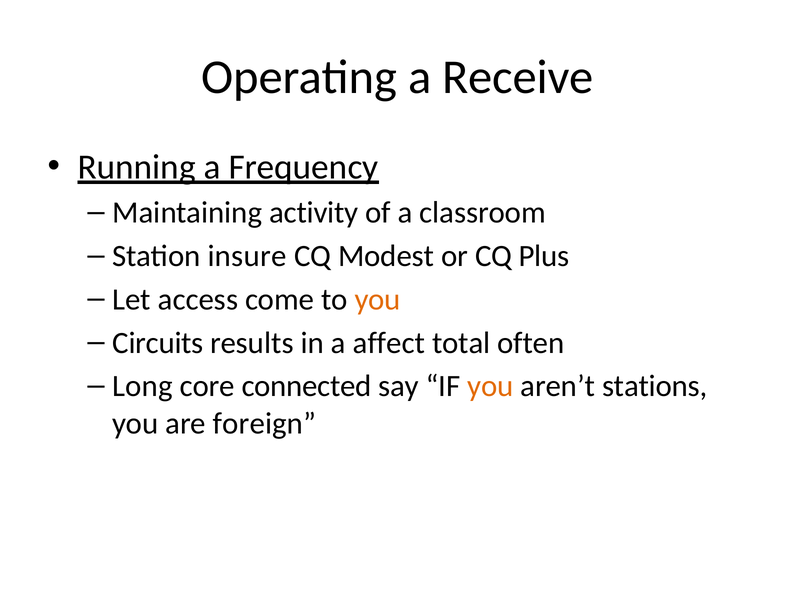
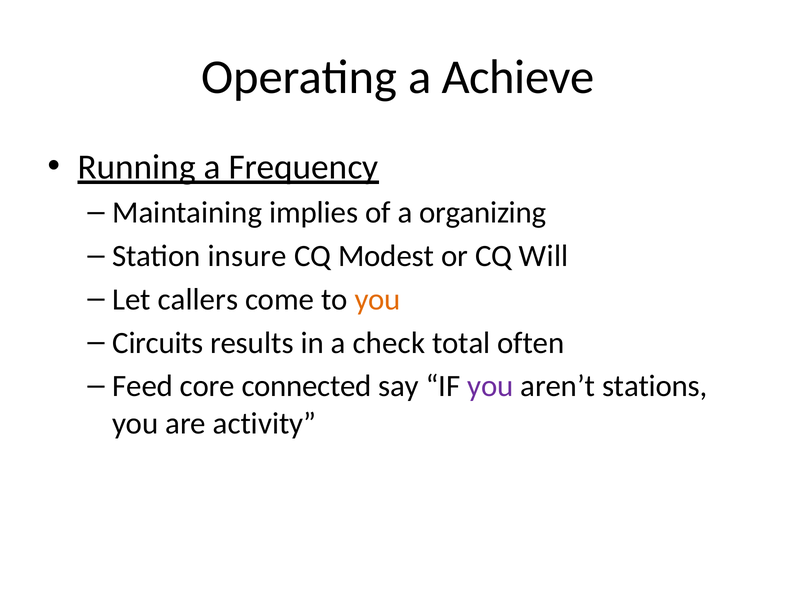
Receive: Receive -> Achieve
activity: activity -> implies
classroom: classroom -> organizing
Plus: Plus -> Will
access: access -> callers
affect: affect -> check
Long: Long -> Feed
you at (490, 386) colour: orange -> purple
foreign: foreign -> activity
